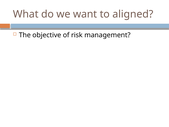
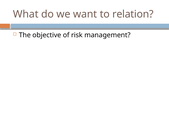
aligned: aligned -> relation
